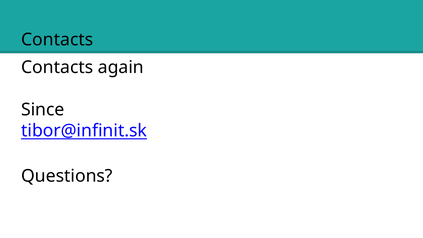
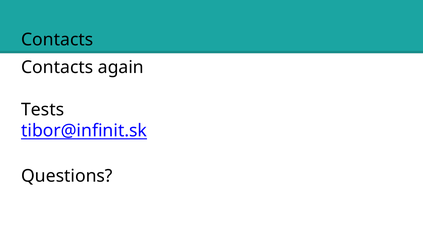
Since: Since -> Tests
